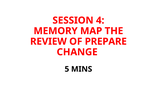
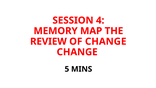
OF PREPARE: PREPARE -> CHANGE
